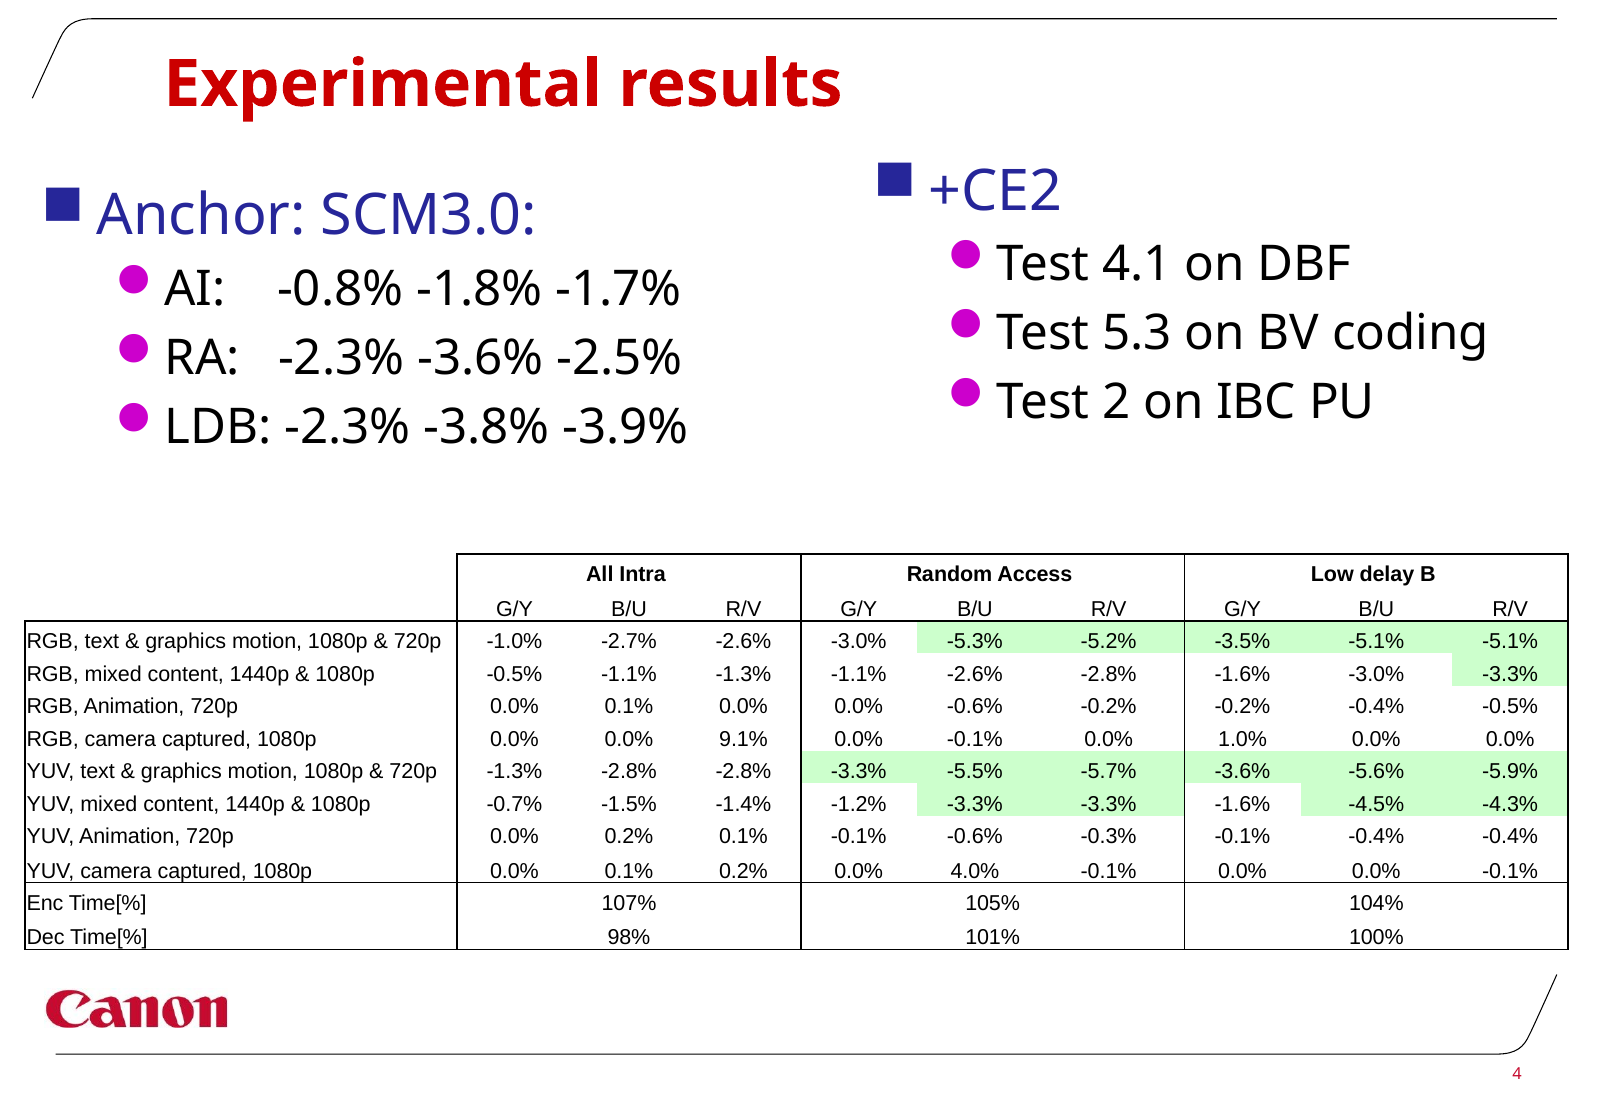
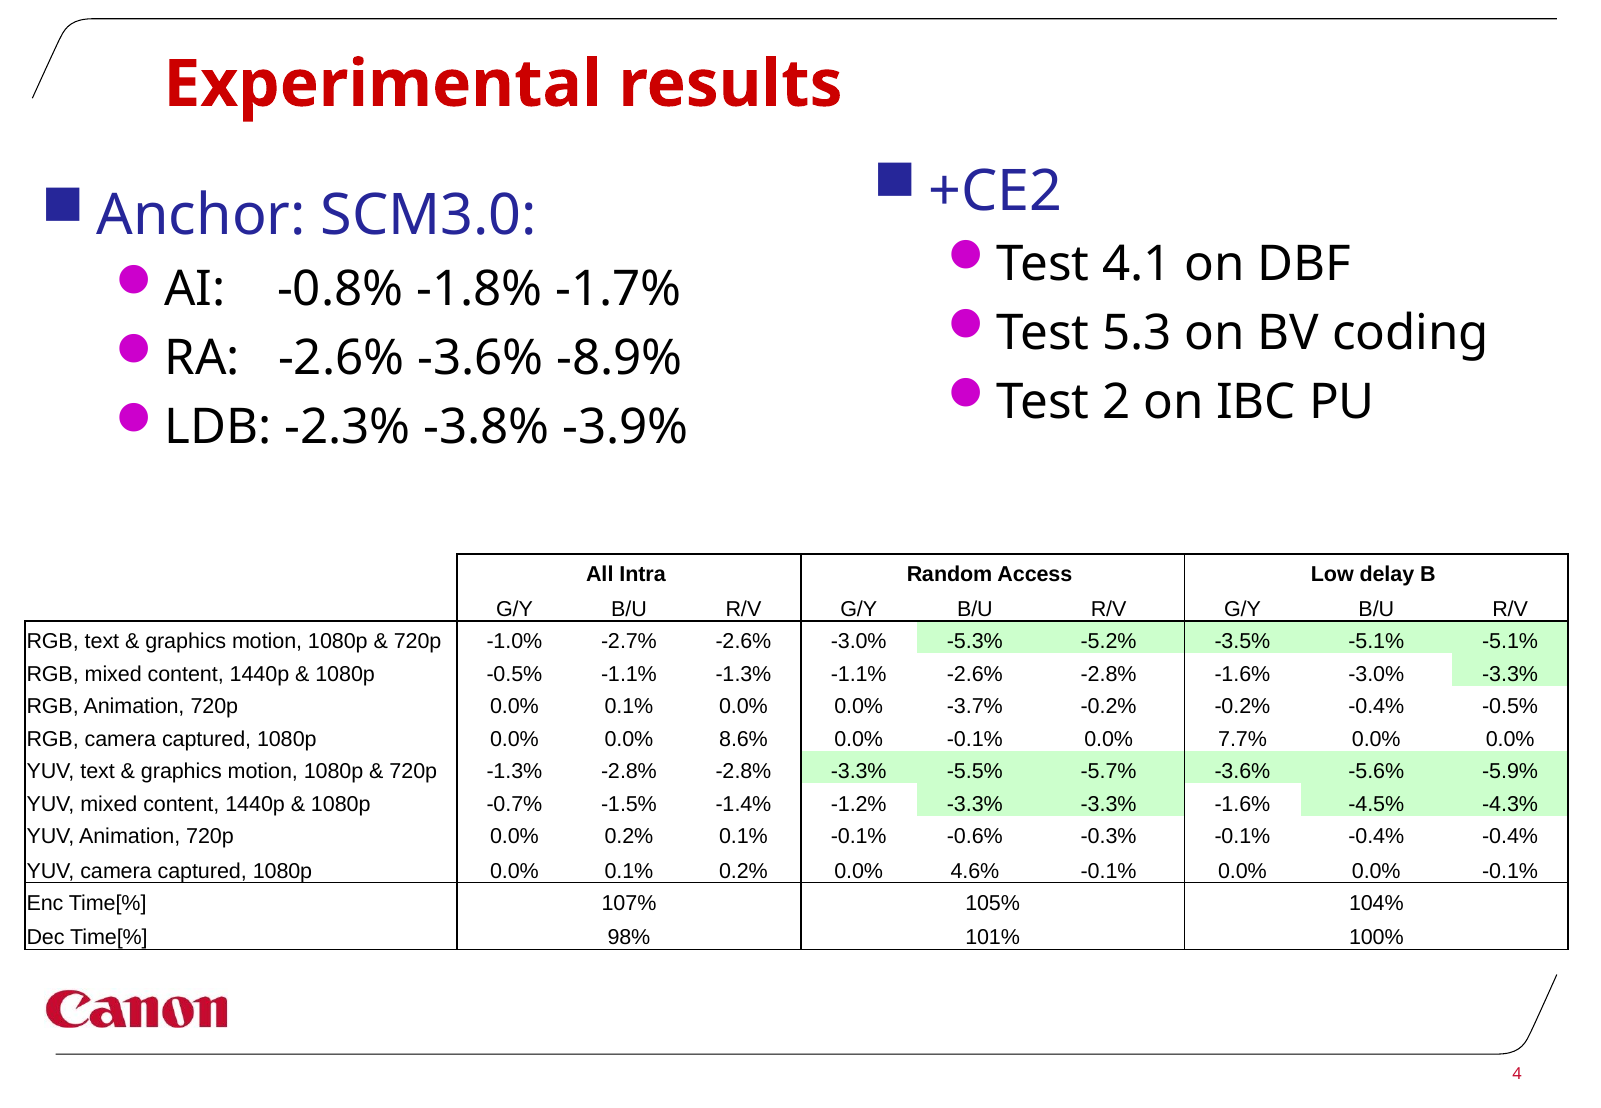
RA -2.3%: -2.3% -> -2.6%
-2.5%: -2.5% -> -8.9%
0.0% -0.6%: -0.6% -> -3.7%
9.1%: 9.1% -> 8.6%
1.0%: 1.0% -> 7.7%
4.0%: 4.0% -> 4.6%
